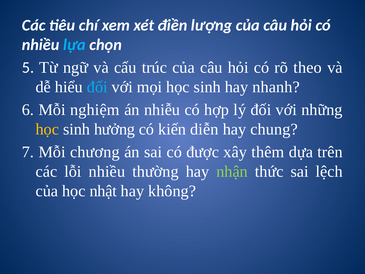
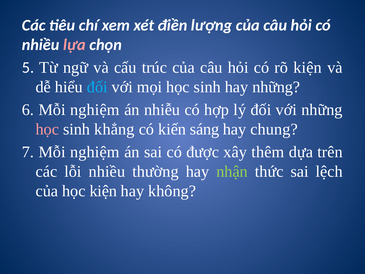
lựa colour: light blue -> pink
rõ theo: theo -> kiện
hay nhanh: nhanh -> những
học at (47, 129) colour: yellow -> pink
hưởng: hưởng -> khẳng
diễn: diễn -> sáng
7 Mỗi chương: chương -> nghiệm
học nhật: nhật -> kiện
